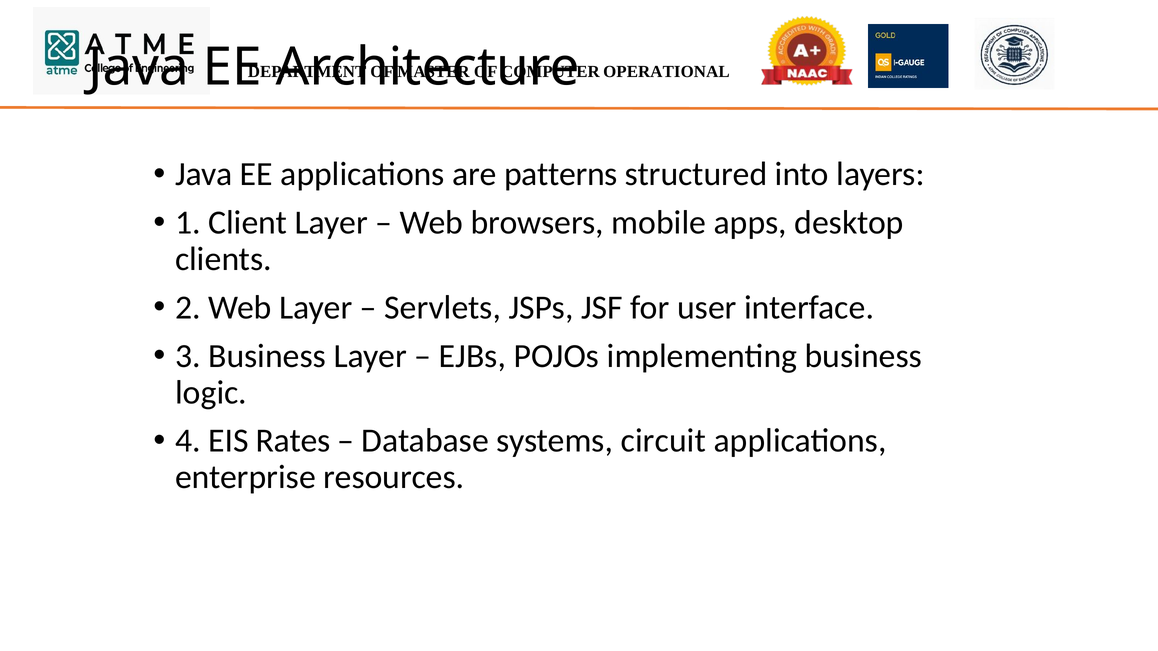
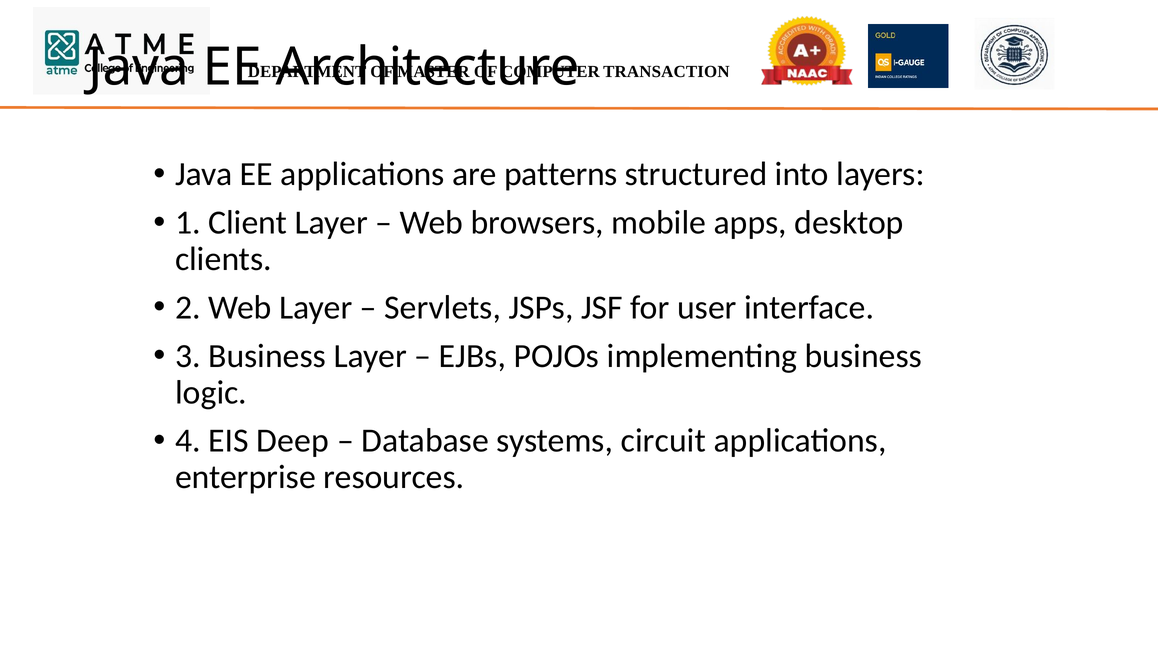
OPERATIONAL: OPERATIONAL -> TRANSACTION
Rates: Rates -> Deep
